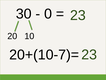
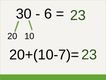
0: 0 -> 6
